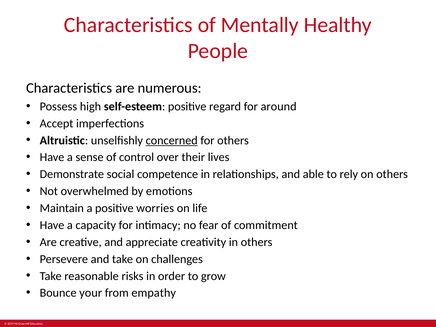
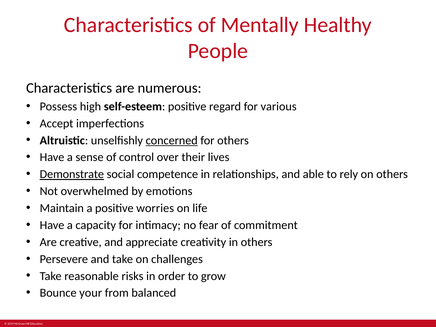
around: around -> various
Demonstrate underline: none -> present
empathy: empathy -> balanced
